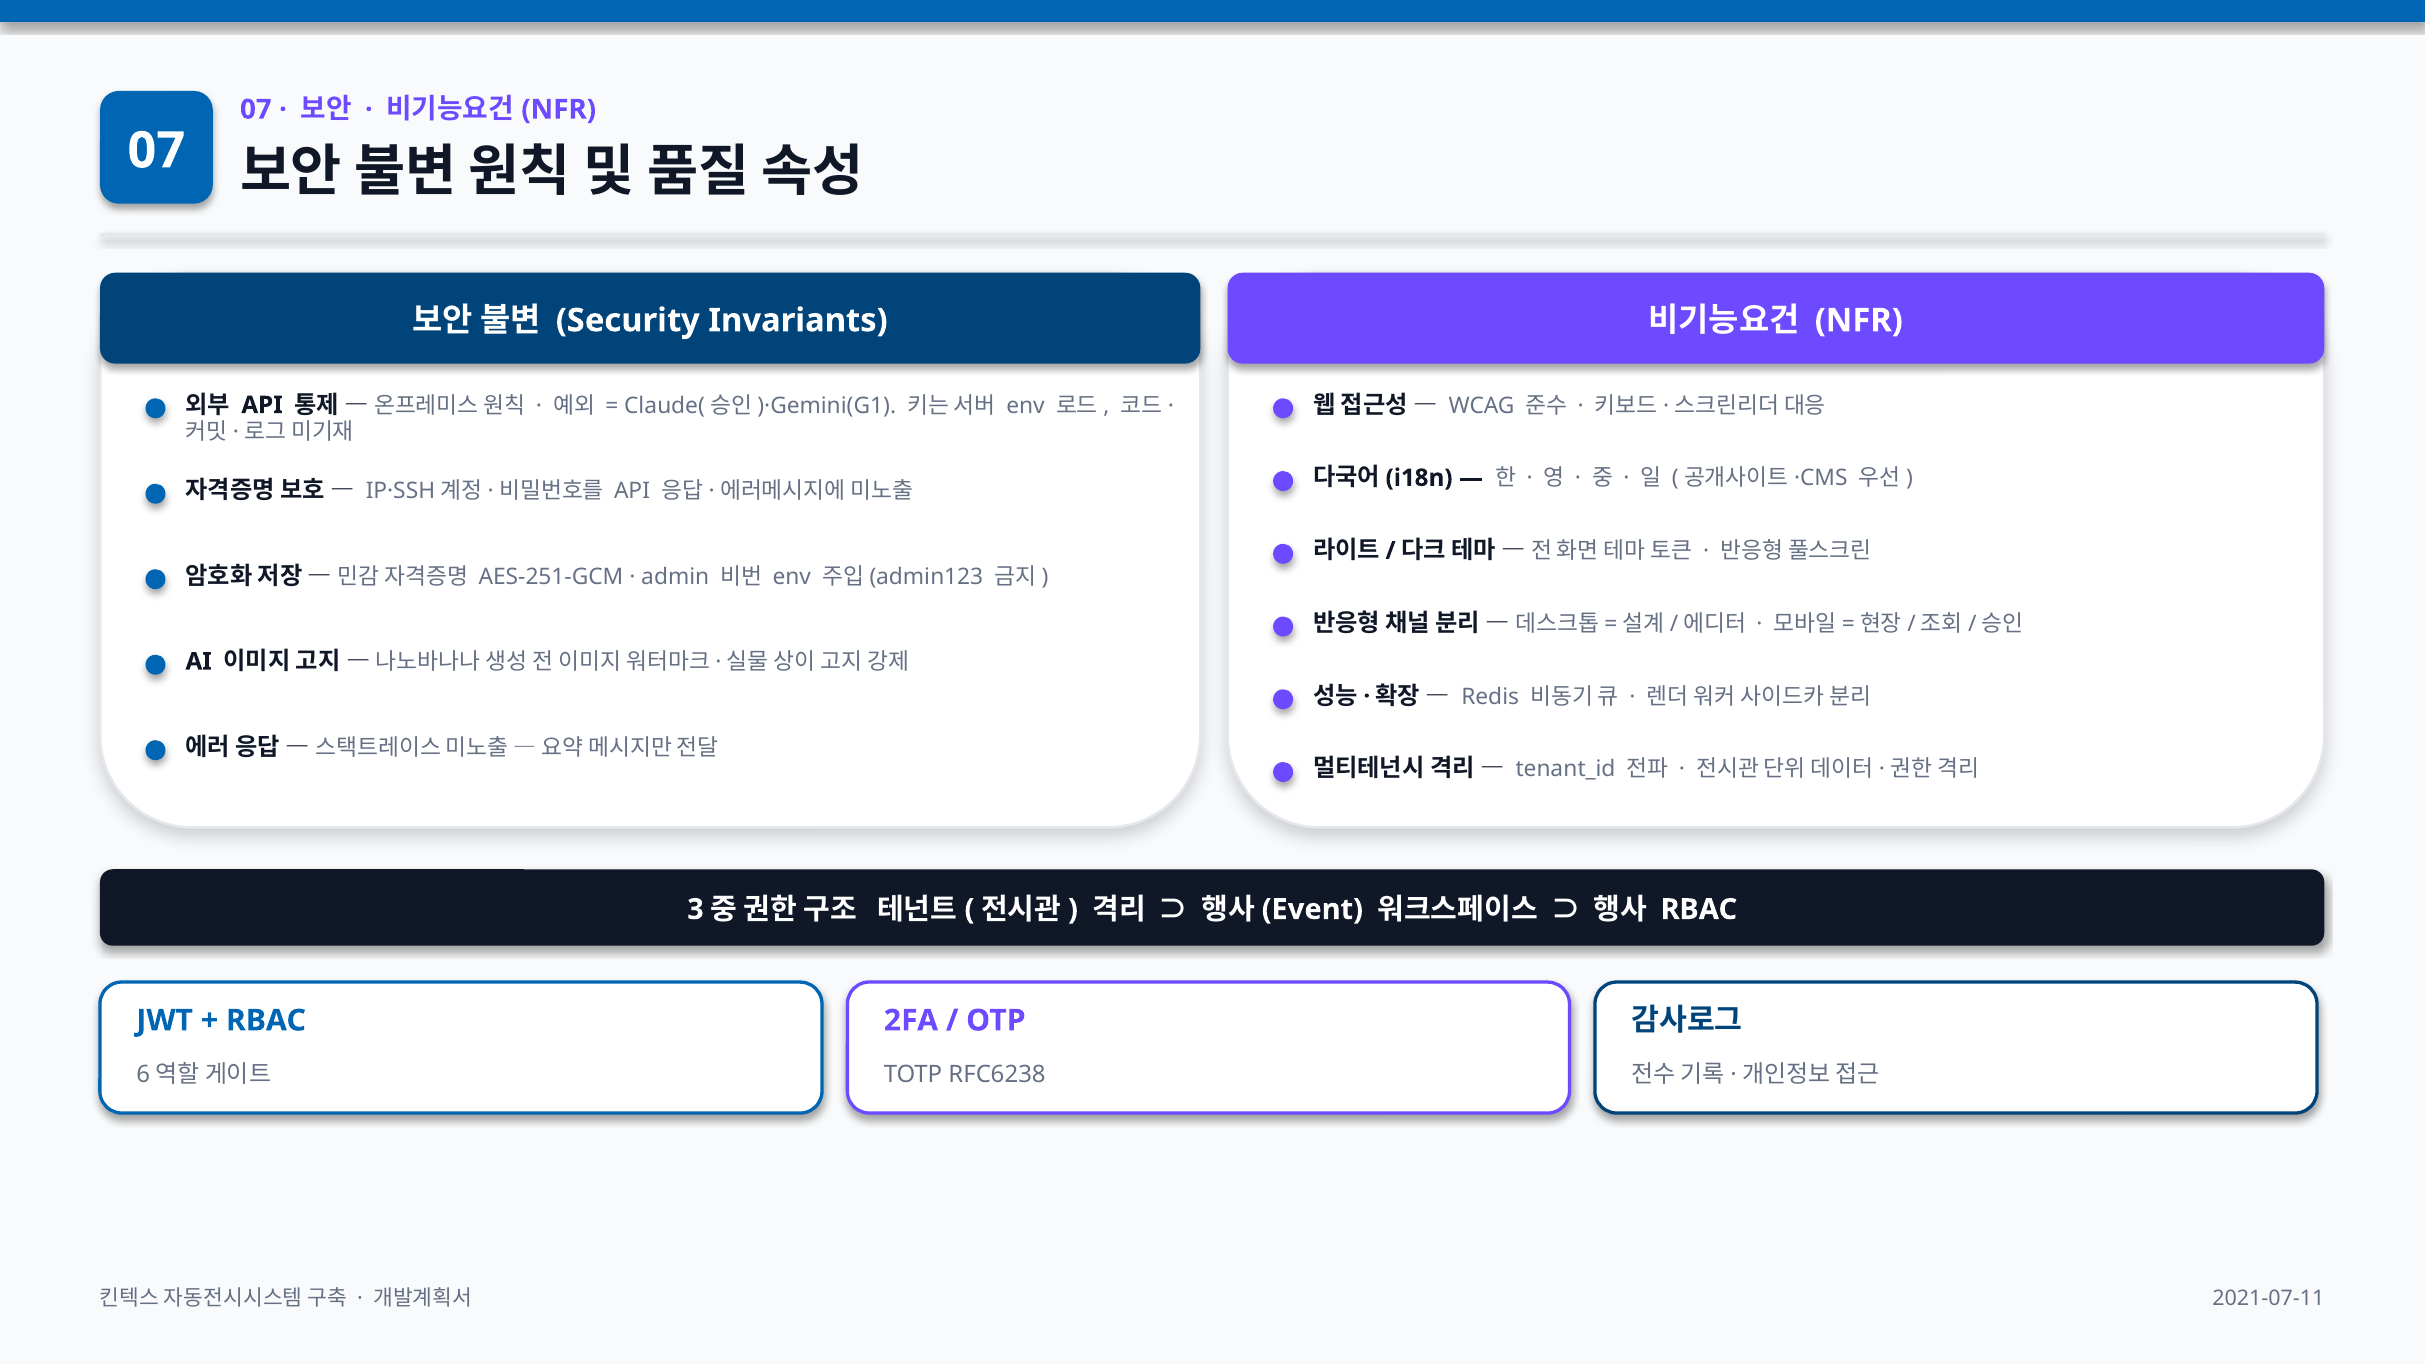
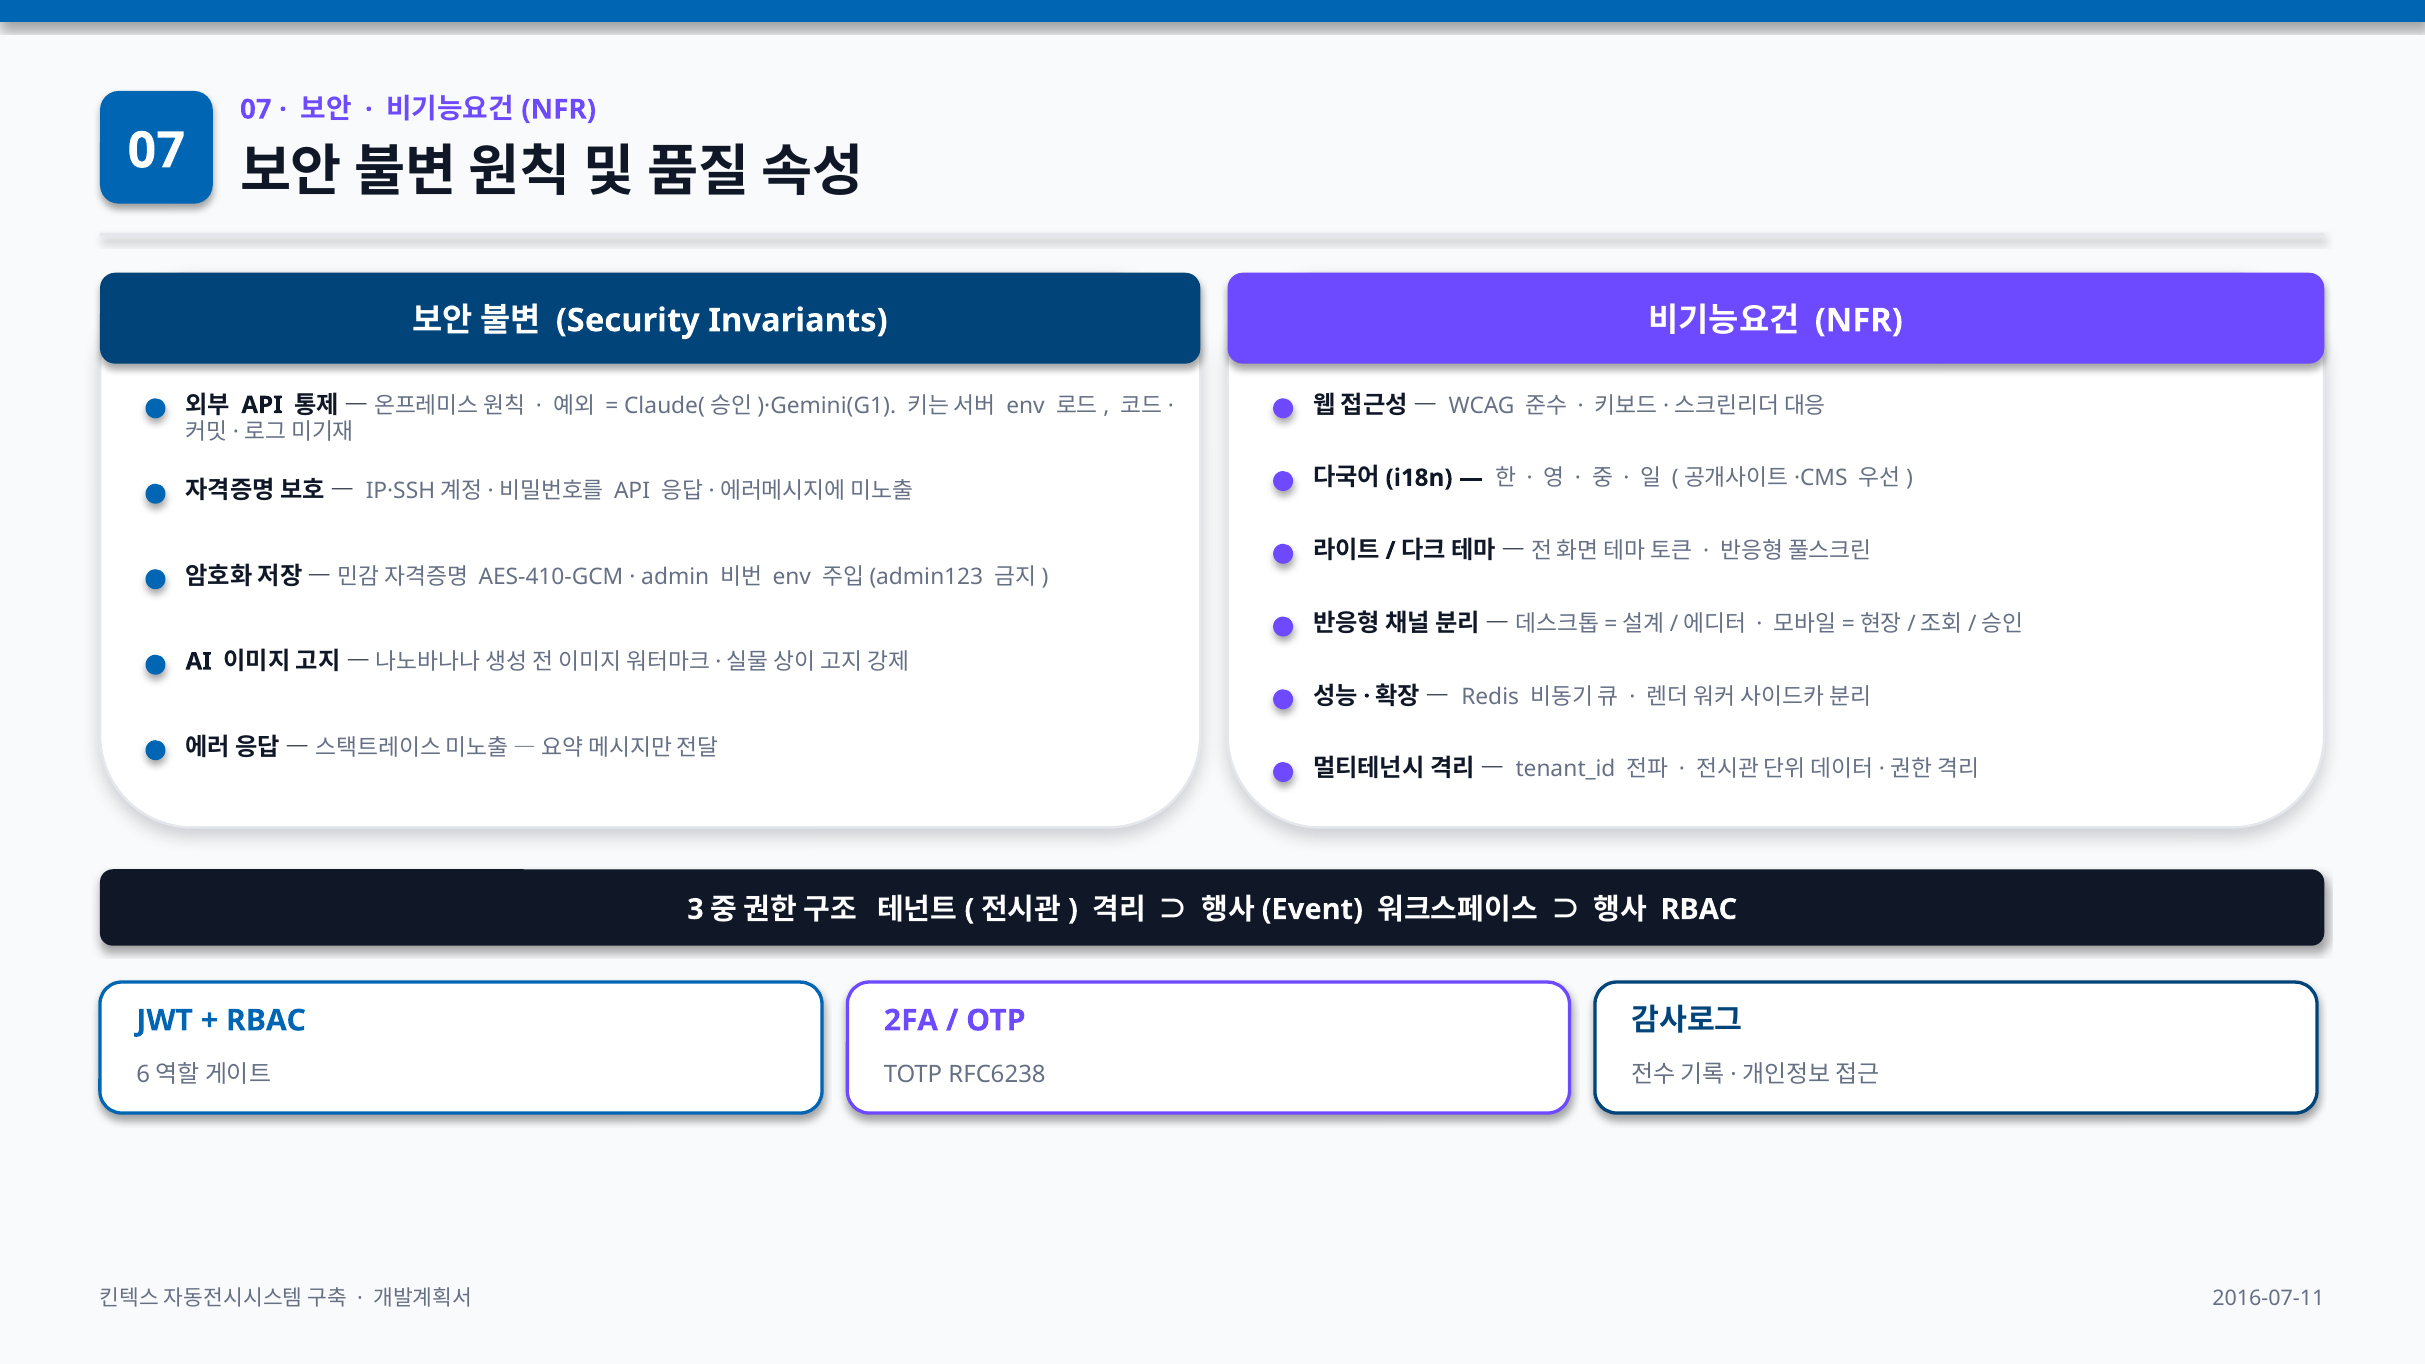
AES-251-GCM: AES-251-GCM -> AES-410-GCM
2021-07-11: 2021-07-11 -> 2016-07-11
